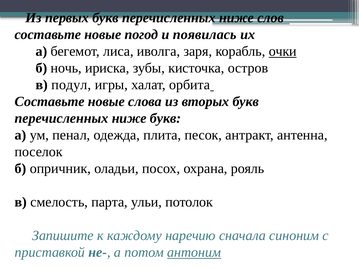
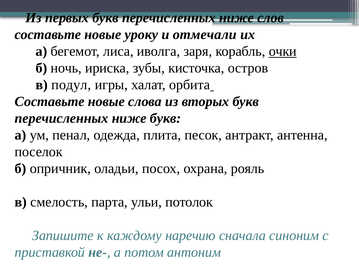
погод: погод -> уроку
появилась: появилась -> отмечали
антоним underline: present -> none
